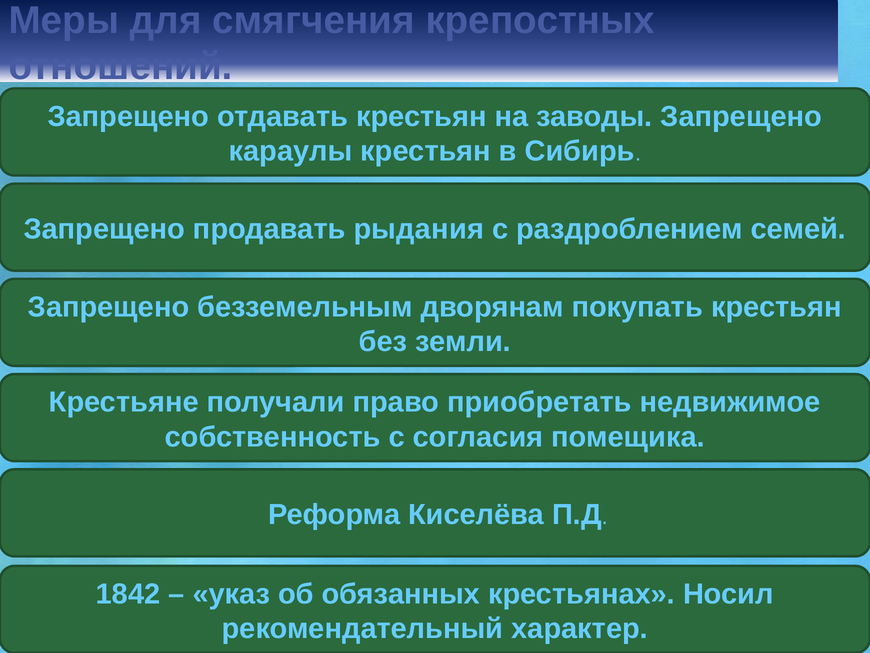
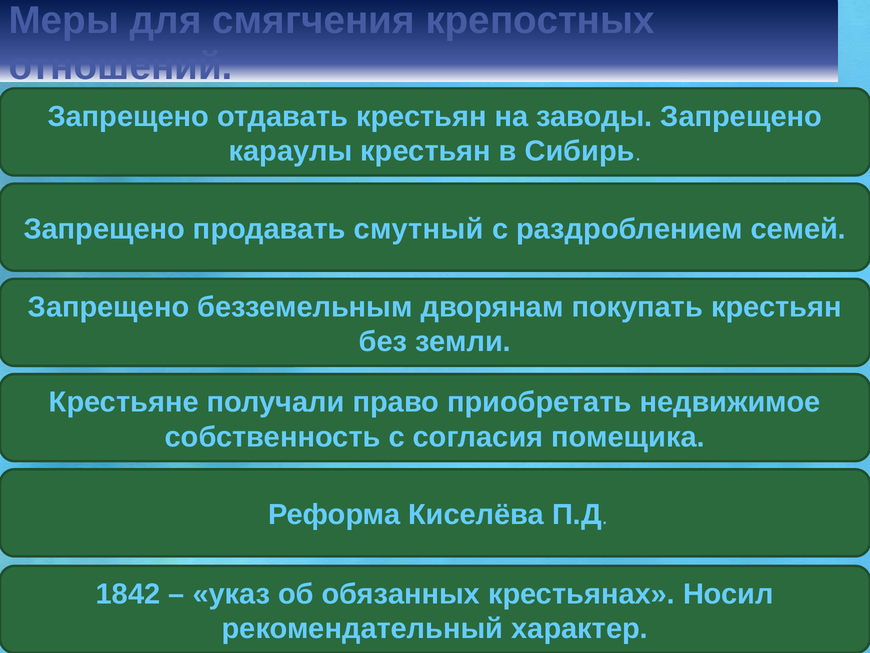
рыдания: рыдания -> смутный
